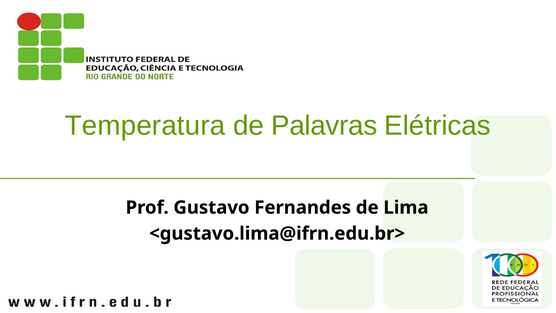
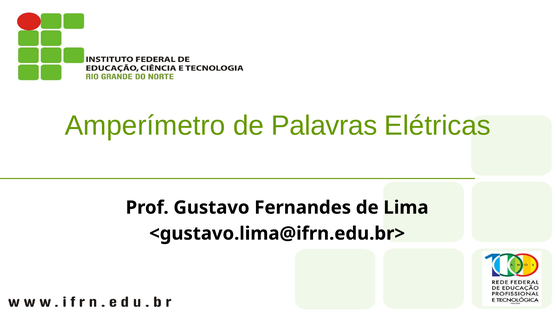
Temperatura: Temperatura -> Amperímetro
